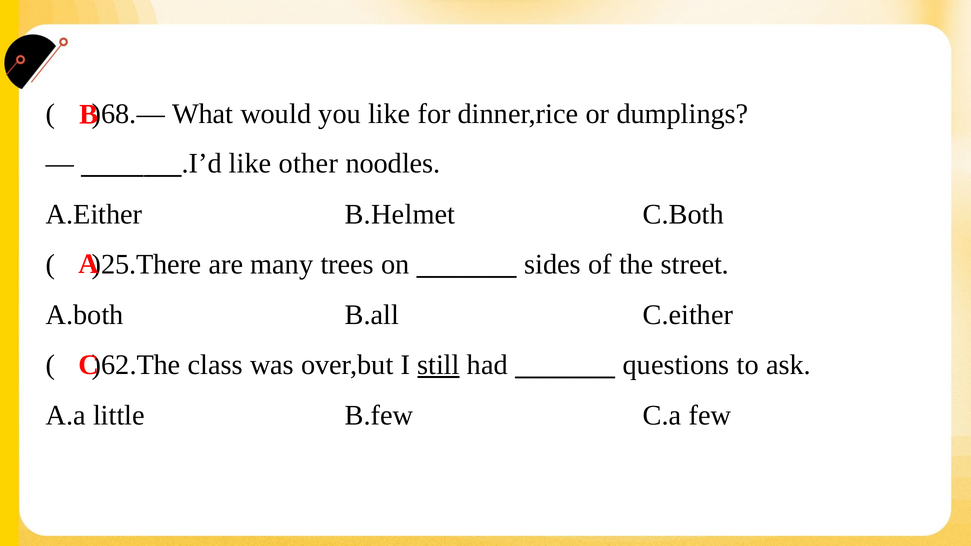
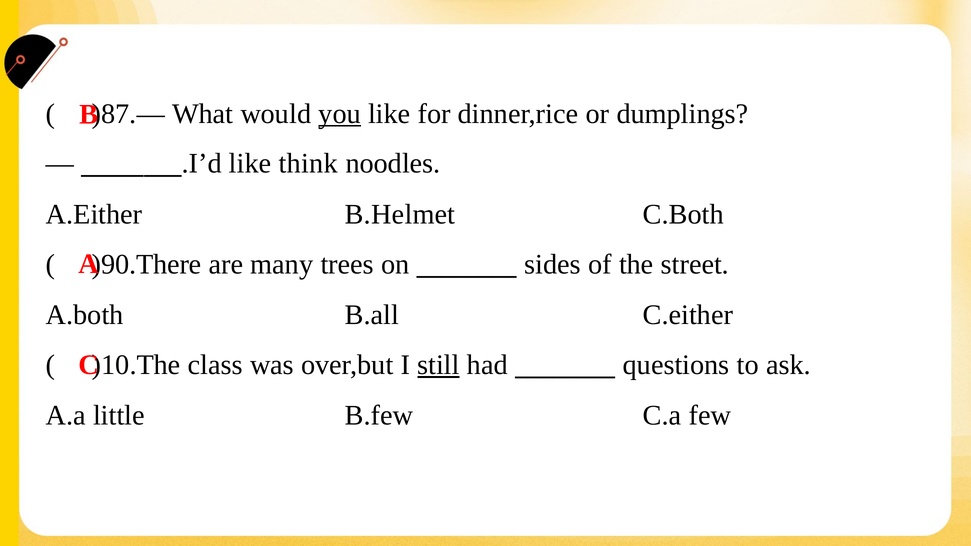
)68.—: )68.— -> )87.—
you underline: none -> present
other: other -> think
)25.There: )25.There -> )90.There
)62.The: )62.The -> )10.The
